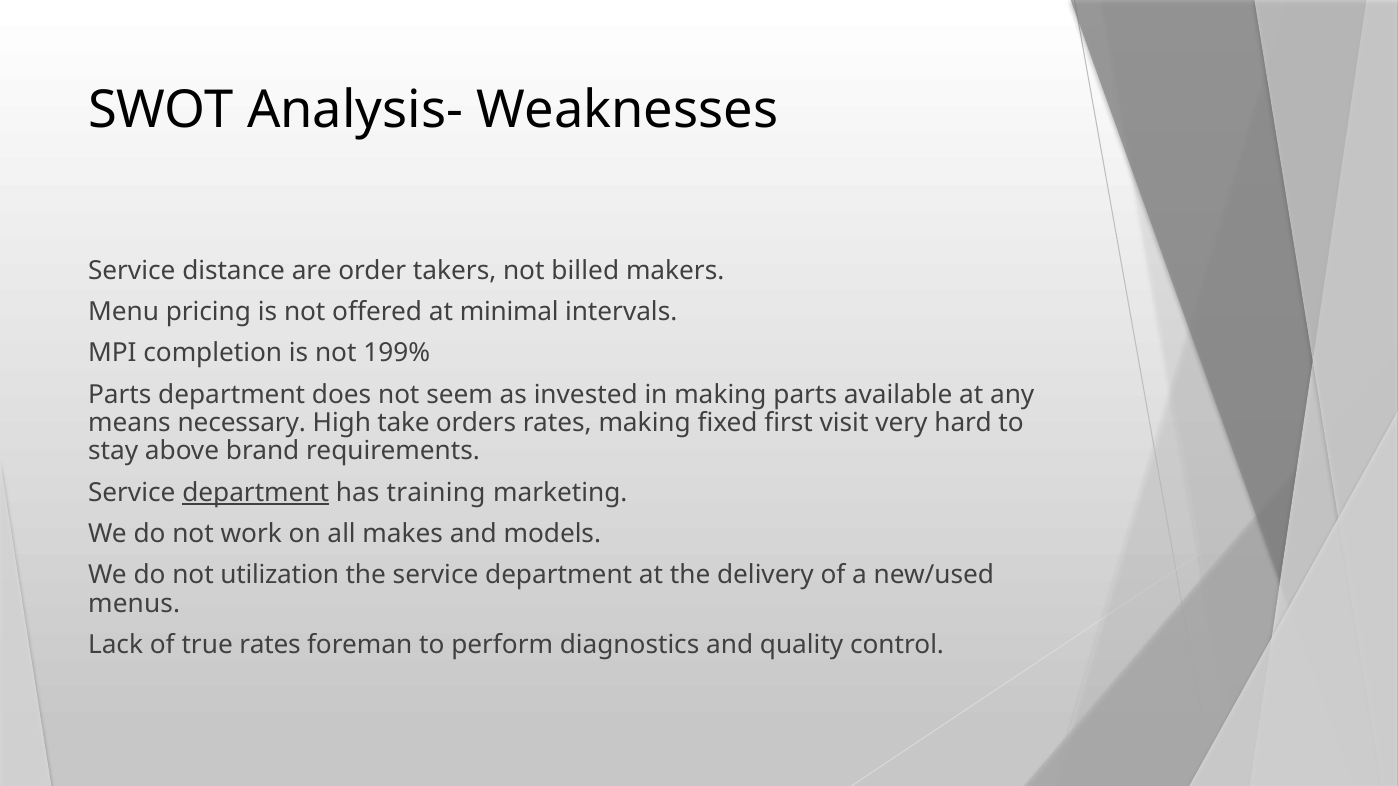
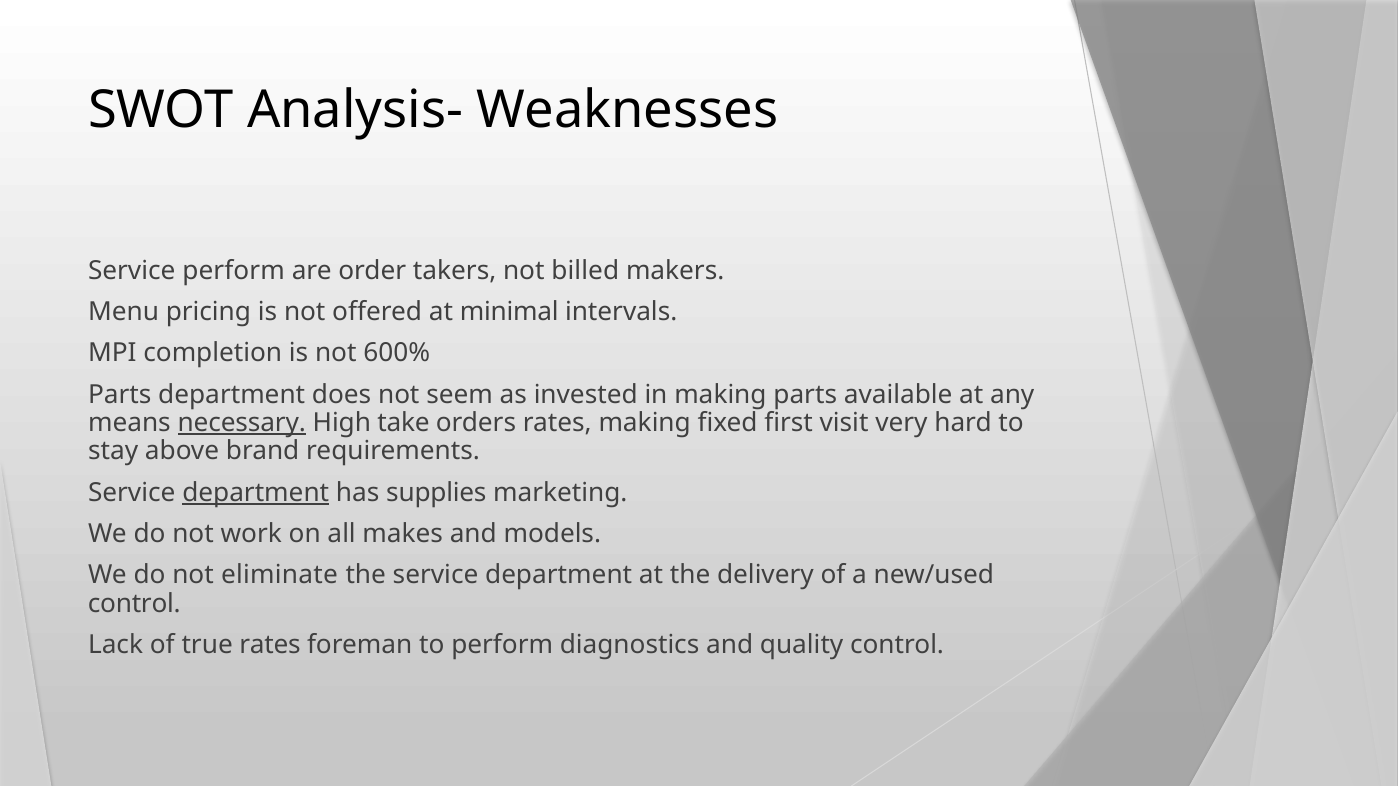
Service distance: distance -> perform
199%: 199% -> 600%
necessary underline: none -> present
training: training -> supplies
utilization: utilization -> eliminate
menus at (134, 604): menus -> control
